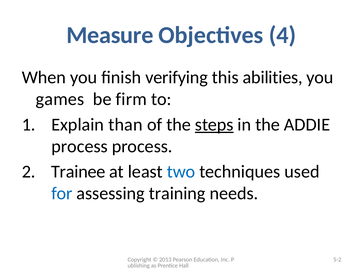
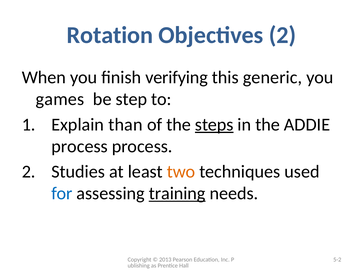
Measure: Measure -> Rotation
Objectives 4: 4 -> 2
abilities: abilities -> generic
firm: firm -> step
Trainee: Trainee -> Studies
two colour: blue -> orange
training underline: none -> present
